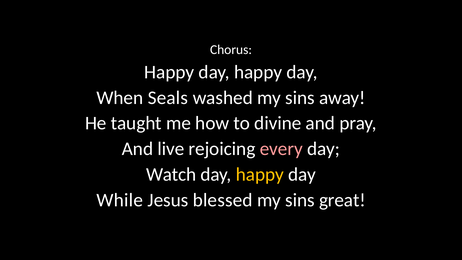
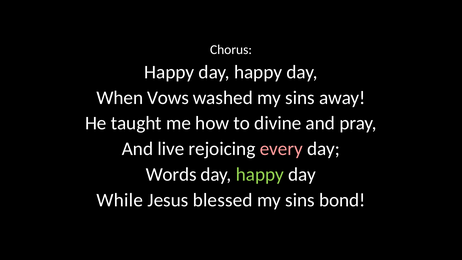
Seals: Seals -> Vows
Watch: Watch -> Words
happy at (260, 174) colour: yellow -> light green
great: great -> bond
